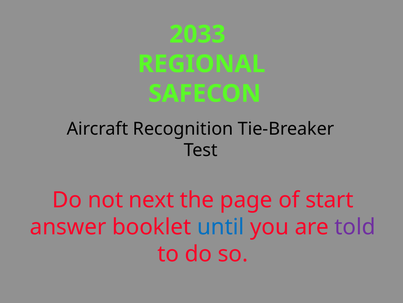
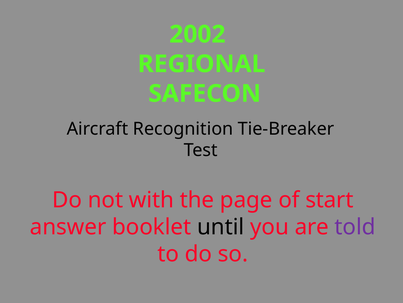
2033: 2033 -> 2002
next: next -> with
until colour: blue -> black
